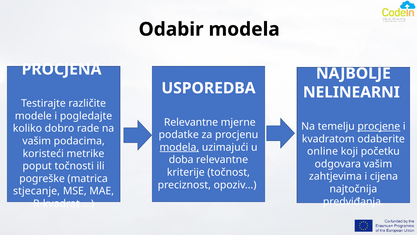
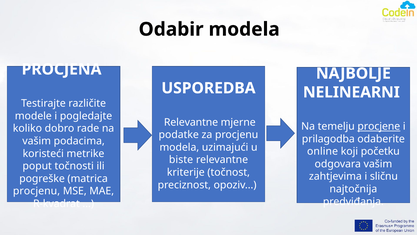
kvadratom: kvadratom -> prilagodba
modela at (179, 147) underline: present -> none
doba: doba -> biste
cijena: cijena -> sličnu
stjecanje at (37, 191): stjecanje -> procjenu
